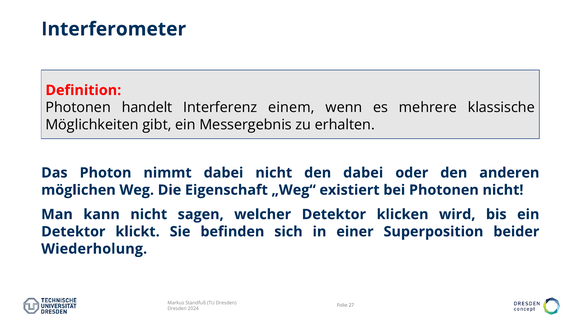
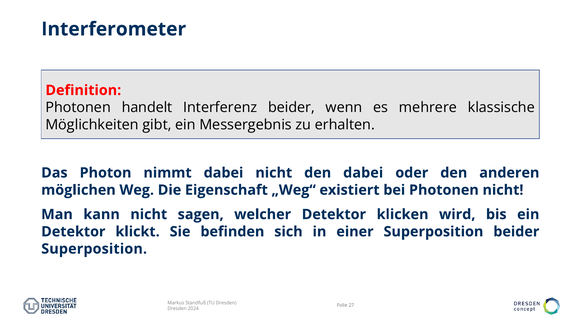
Interferenz einem: einem -> beider
Wiederholung at (94, 249): Wiederholung -> Superposition
